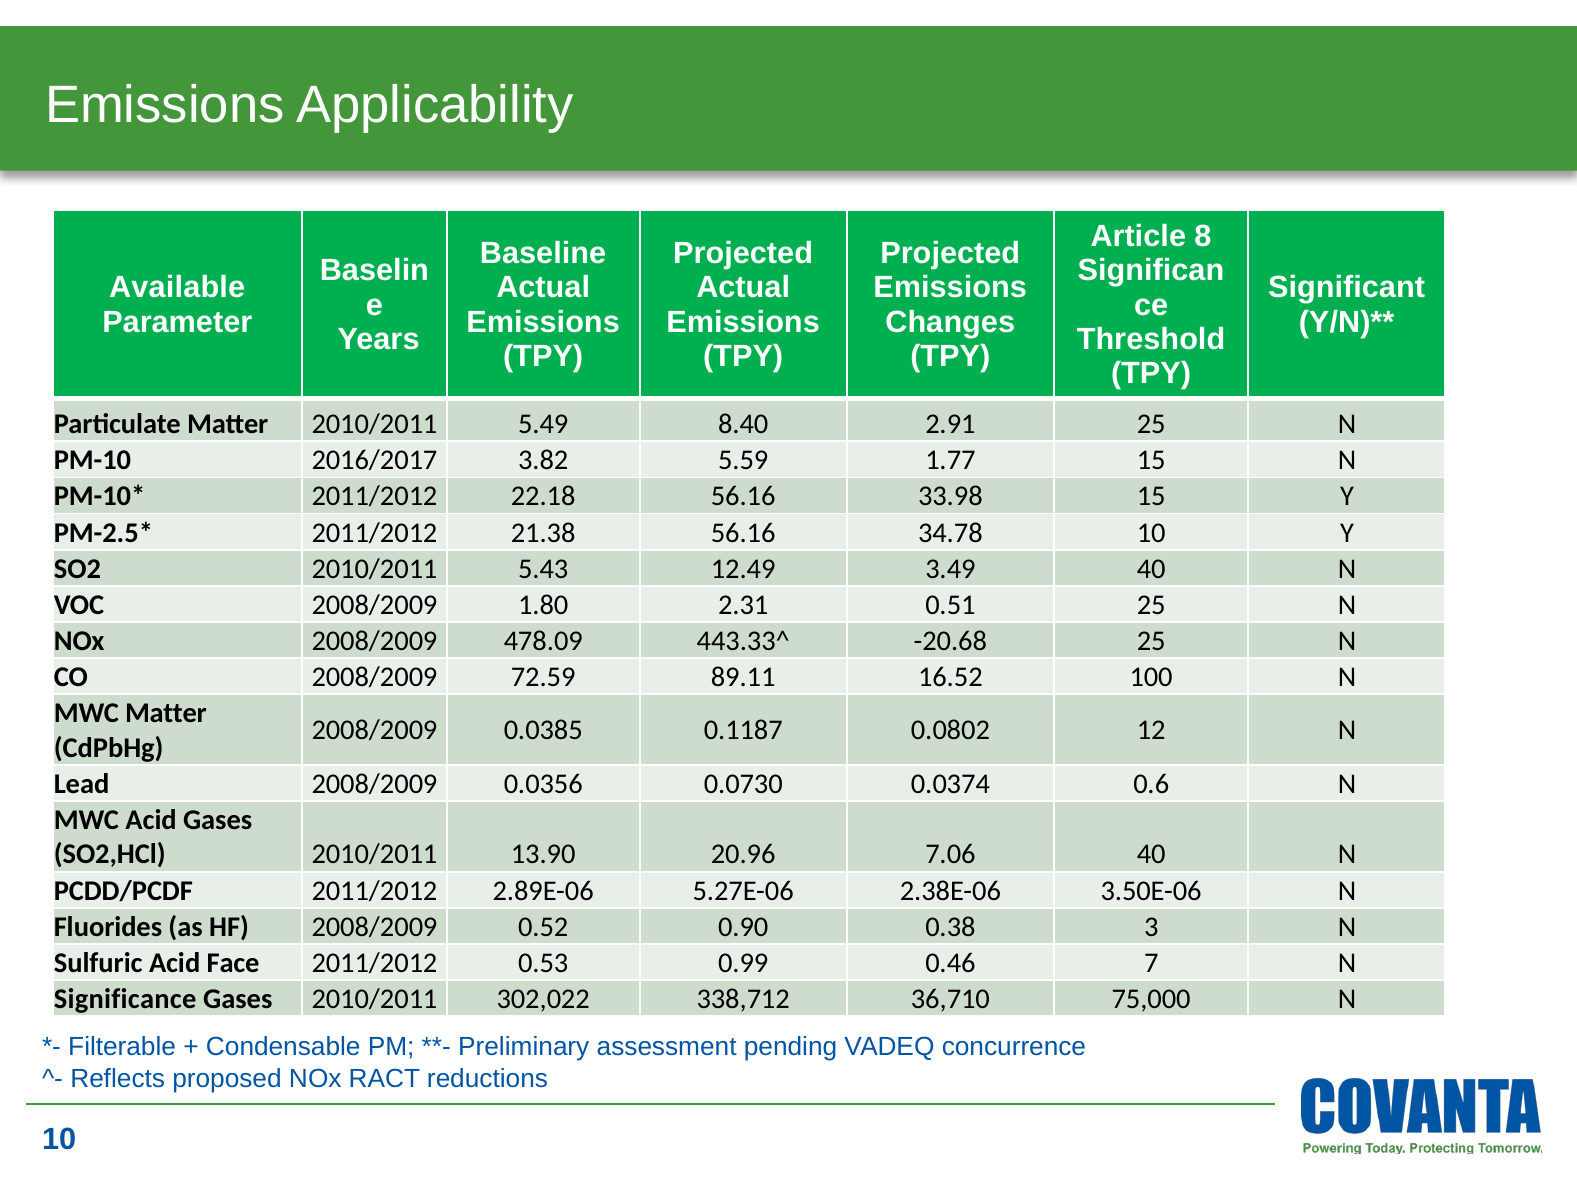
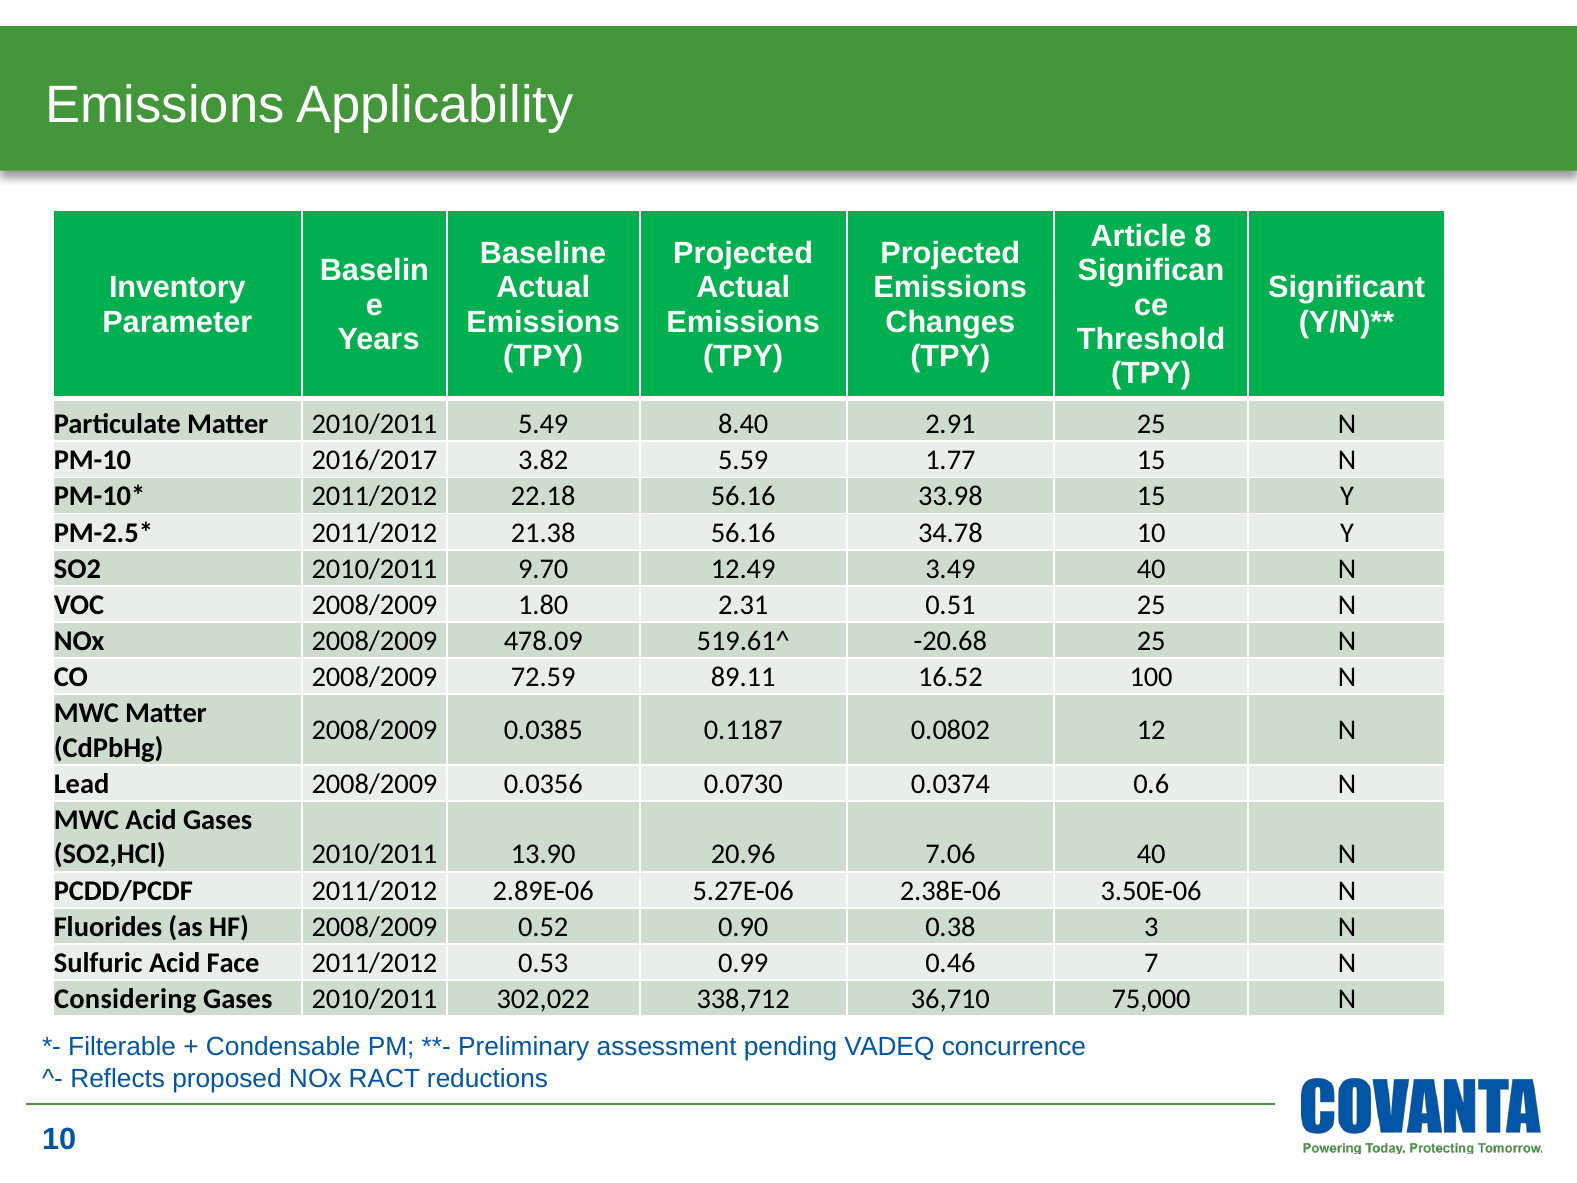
Available: Available -> Inventory
5.43: 5.43 -> 9.70
443.33^: 443.33^ -> 519.61^
Significance: Significance -> Considering
